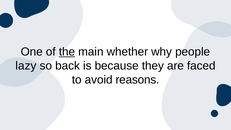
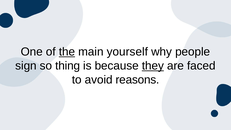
whether: whether -> yourself
lazy: lazy -> sign
back: back -> thing
they underline: none -> present
